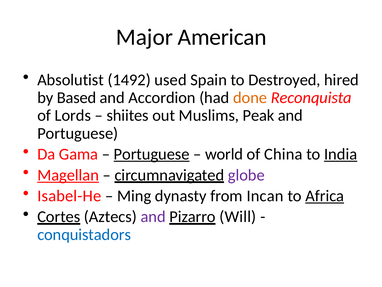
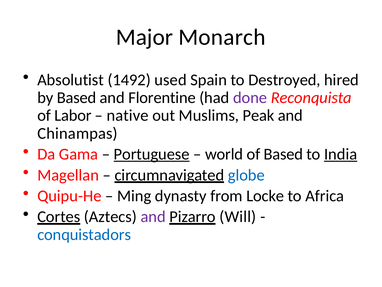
American: American -> Monarch
Accordion: Accordion -> Florentine
done colour: orange -> purple
Lords: Lords -> Labor
shiites: shiites -> native
Portuguese at (78, 133): Portuguese -> Chinampas
of China: China -> Based
Magellan underline: present -> none
globe colour: purple -> blue
Isabel-He: Isabel-He -> Quipu-He
Incan: Incan -> Locke
Africa underline: present -> none
